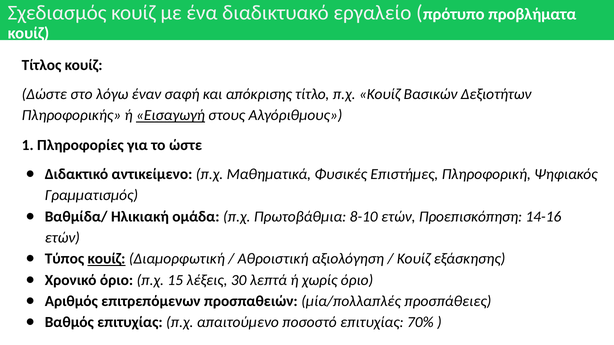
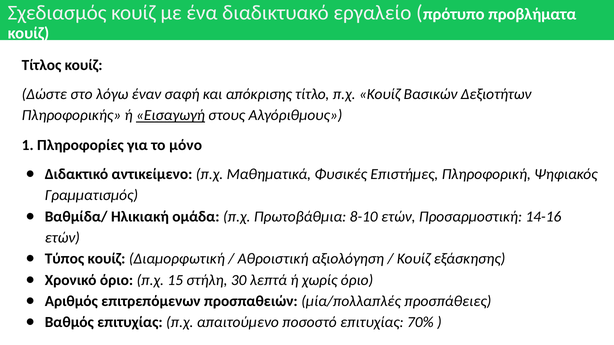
ώστε: ώστε -> μόνο
Προεπισκόπηση: Προεπισκόπηση -> Προσαρμοστική
κουίζ at (107, 259) underline: present -> none
λέξεις: λέξεις -> στήλη
